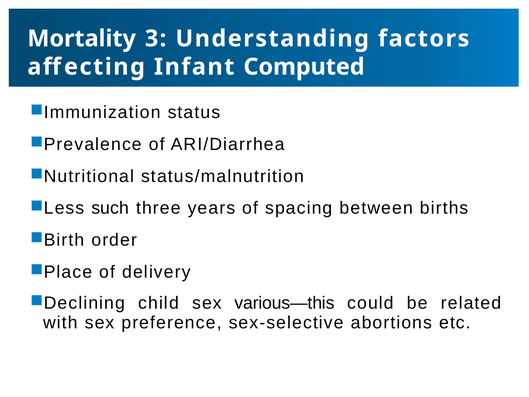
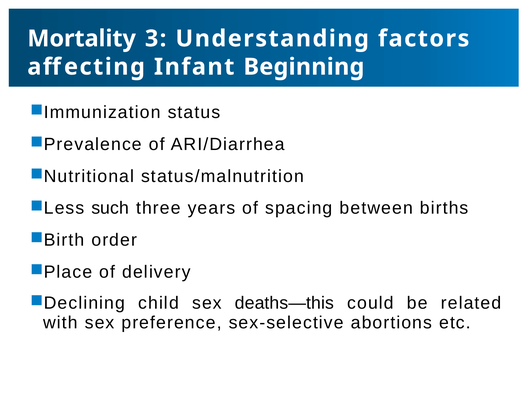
Computed: Computed -> Beginning
various—this: various—this -> deaths—this
